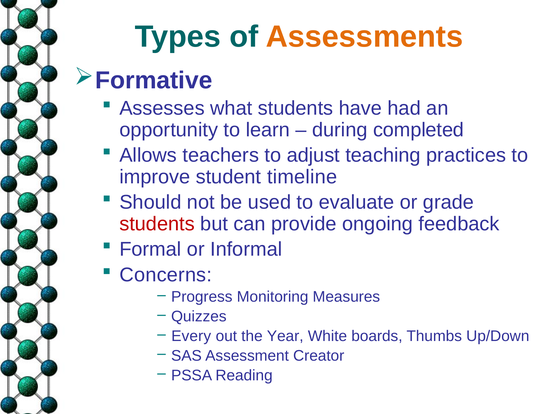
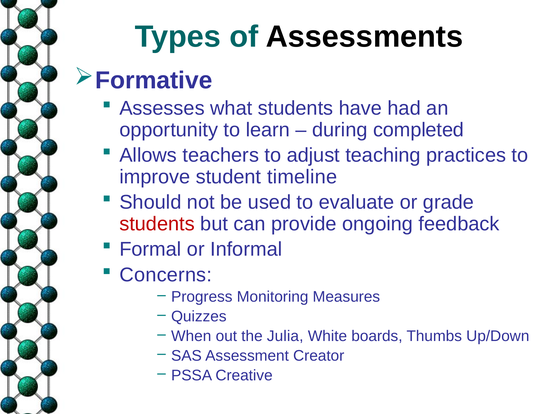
Assessments colour: orange -> black
Every: Every -> When
Year: Year -> Julia
Reading: Reading -> Creative
